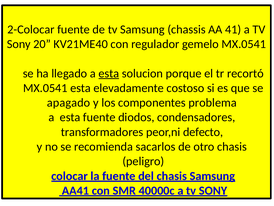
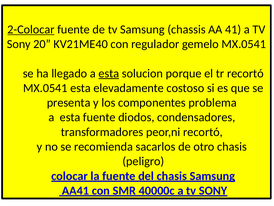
2-Colocar underline: none -> present
apagado: apagado -> presenta
peor,ni defecto: defecto -> recortó
